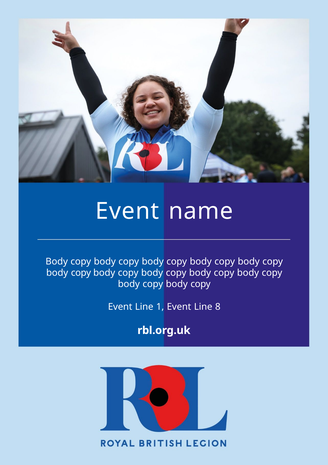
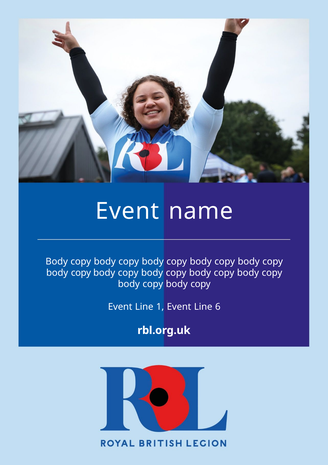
8: 8 -> 6
